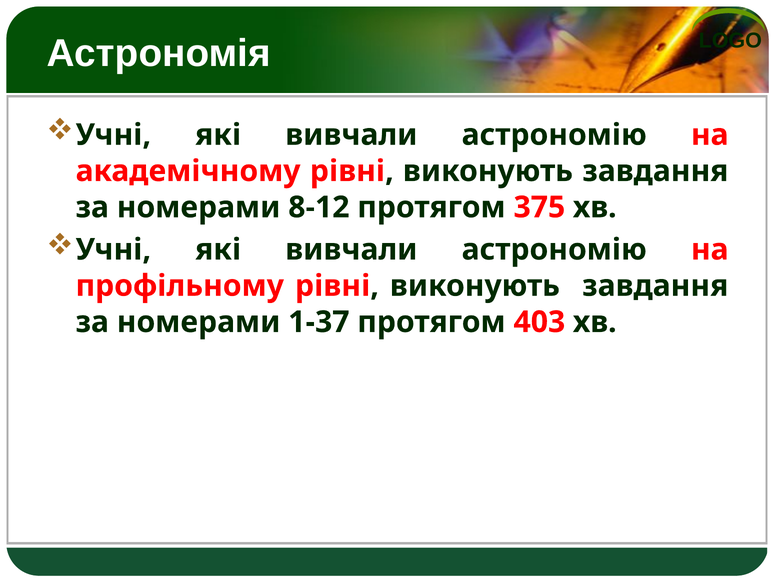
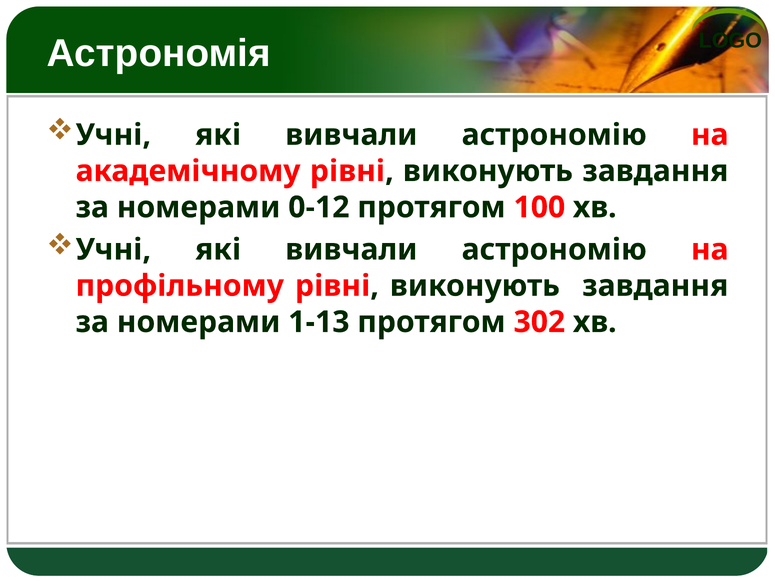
8-12: 8-12 -> 0-12
375: 375 -> 100
1-37: 1-37 -> 1-13
403: 403 -> 302
